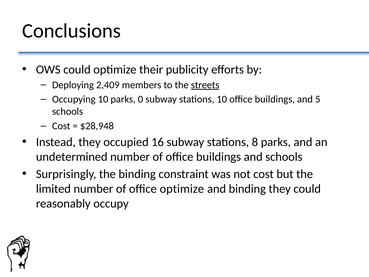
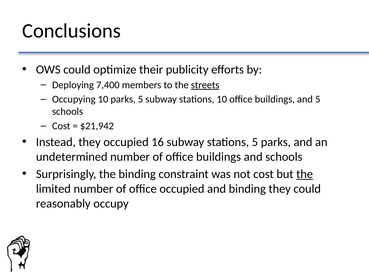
2,409: 2,409 -> 7,400
parks 0: 0 -> 5
$28,948: $28,948 -> $21,942
stations 8: 8 -> 5
the at (305, 174) underline: none -> present
office optimize: optimize -> occupied
